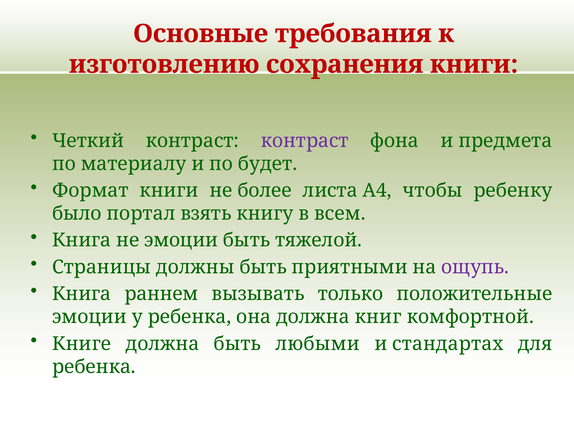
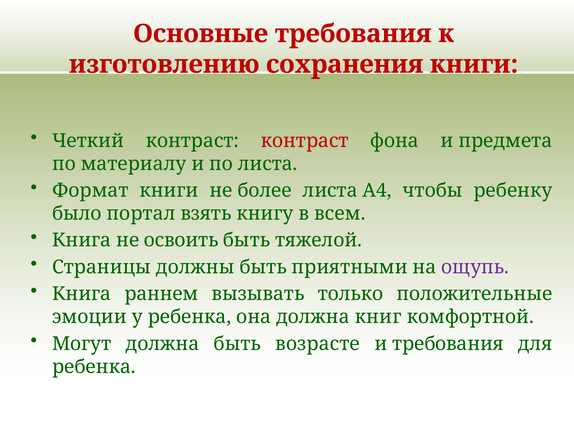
контраст at (305, 141) colour: purple -> red
по будет: будет -> листа
не эмоции: эмоции -> освоить
Книге: Книге -> Могут
любыми: любыми -> возрасте
и стандартах: стандартах -> требования
